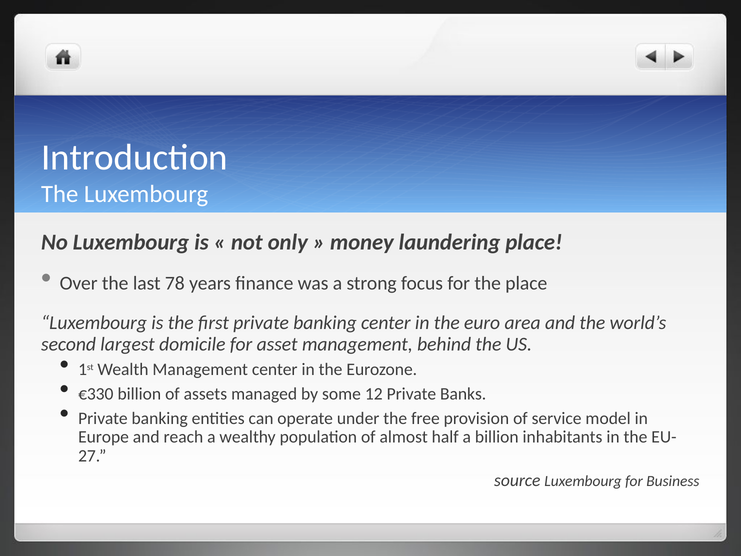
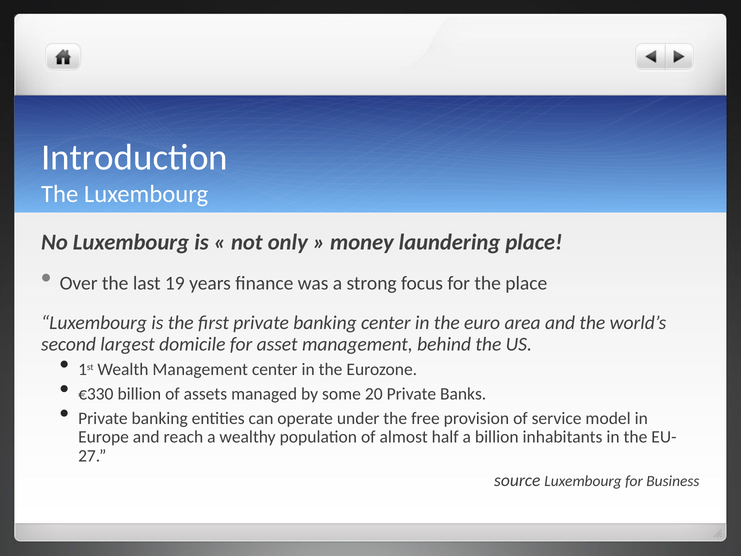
78: 78 -> 19
12: 12 -> 20
